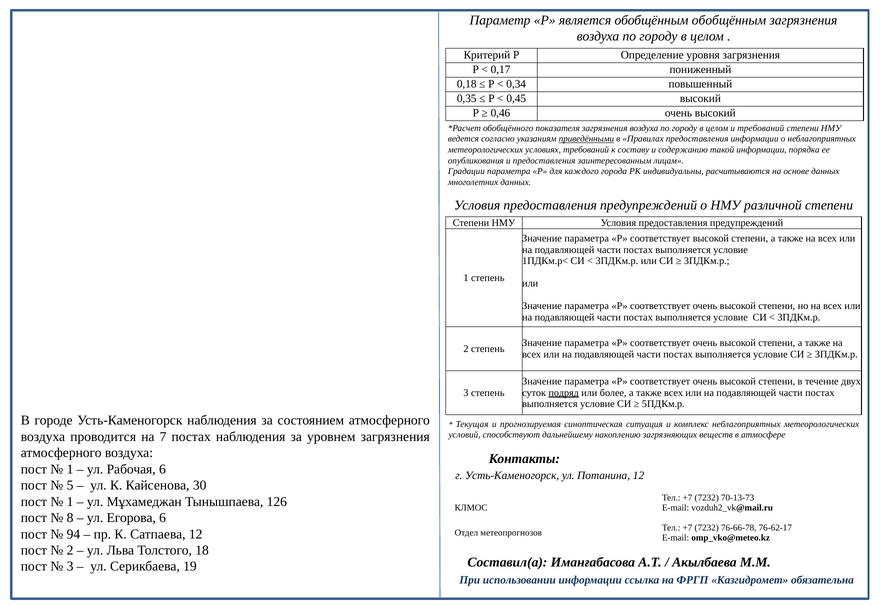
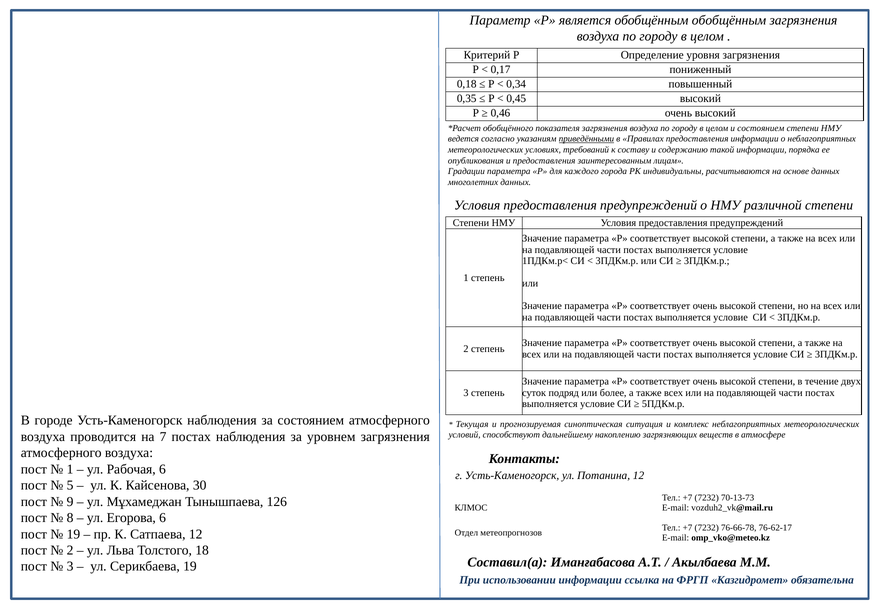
и требований: требований -> состоянием
подряд underline: present -> none
1 at (70, 502): 1 -> 9
94 at (73, 534): 94 -> 19
